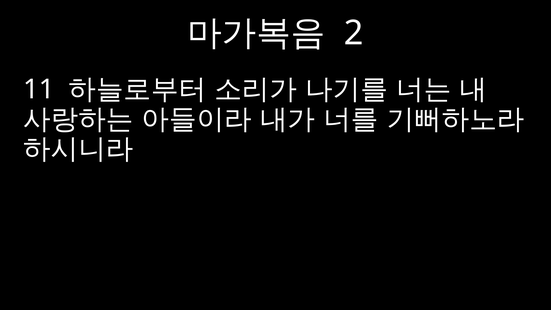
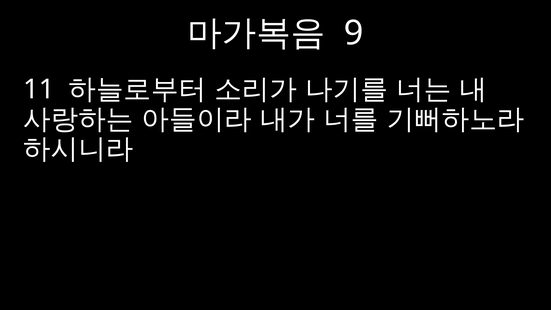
2: 2 -> 9
